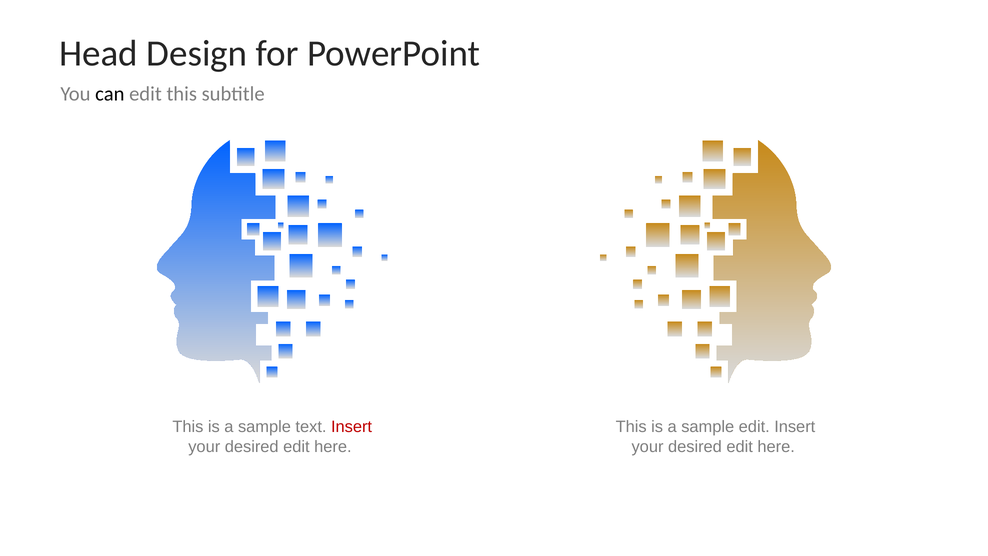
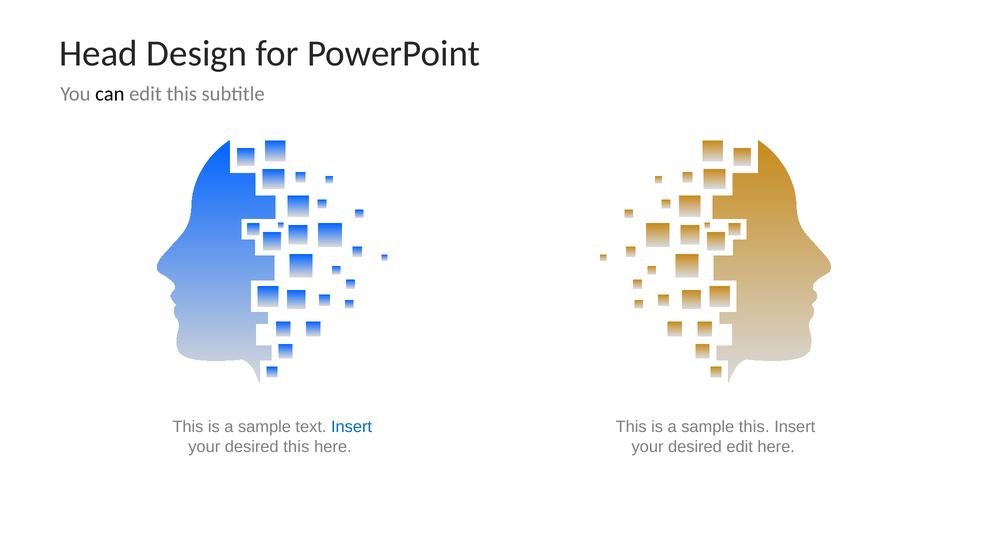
Insert at (352, 427) colour: red -> blue
sample edit: edit -> this
edit at (296, 447): edit -> this
